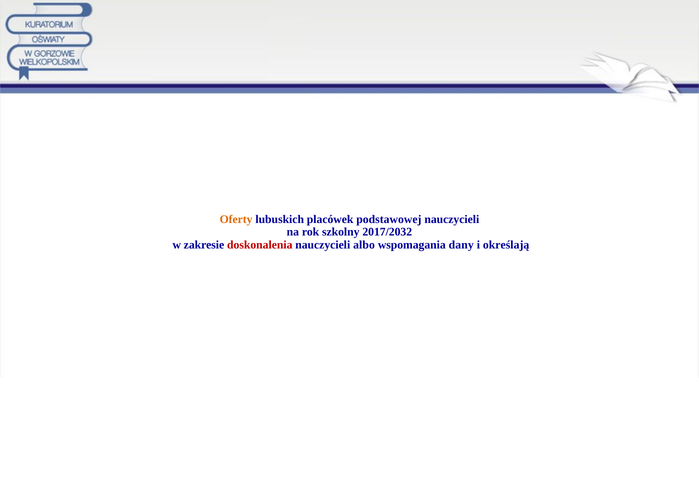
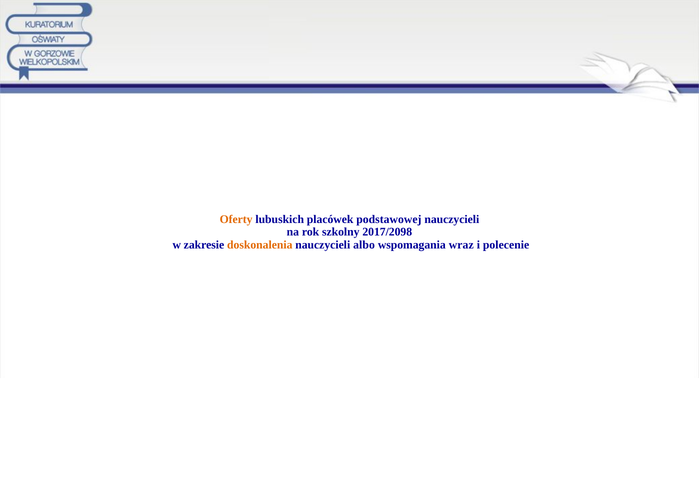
2017/2032: 2017/2032 -> 2017/2098
doskonalenia colour: red -> orange
dany: dany -> wraz
określają: określają -> polecenie
